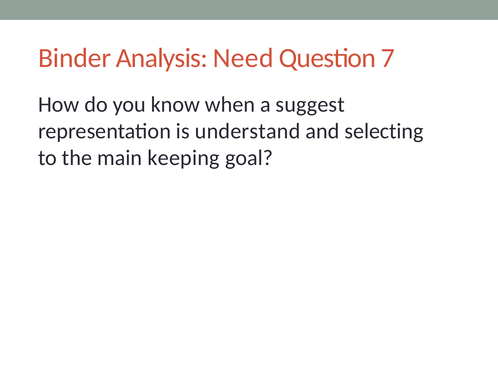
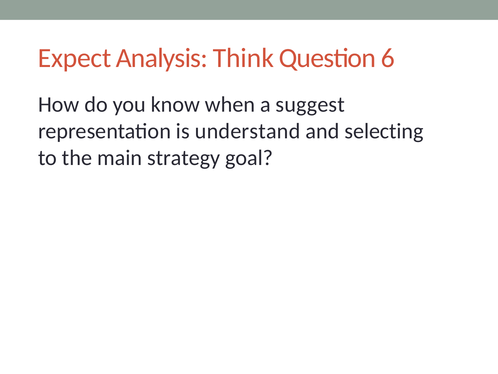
Binder: Binder -> Expect
Need: Need -> Think
7: 7 -> 6
keeping: keeping -> strategy
